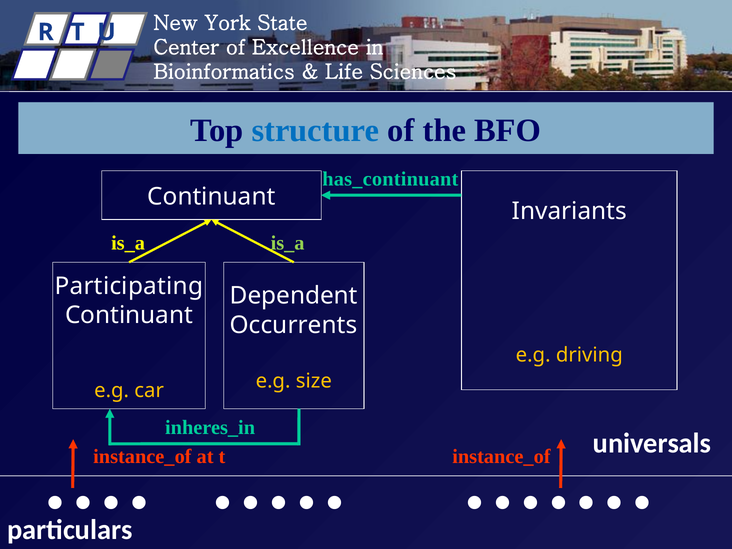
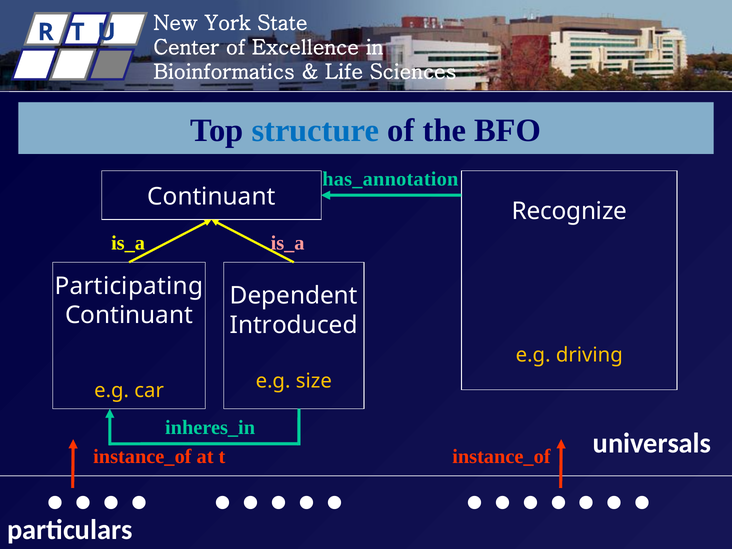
has_continuant: has_continuant -> has_annotation
Invariants: Invariants -> Recognize
is_a at (288, 243) colour: light green -> pink
Occurrents: Occurrents -> Introduced
